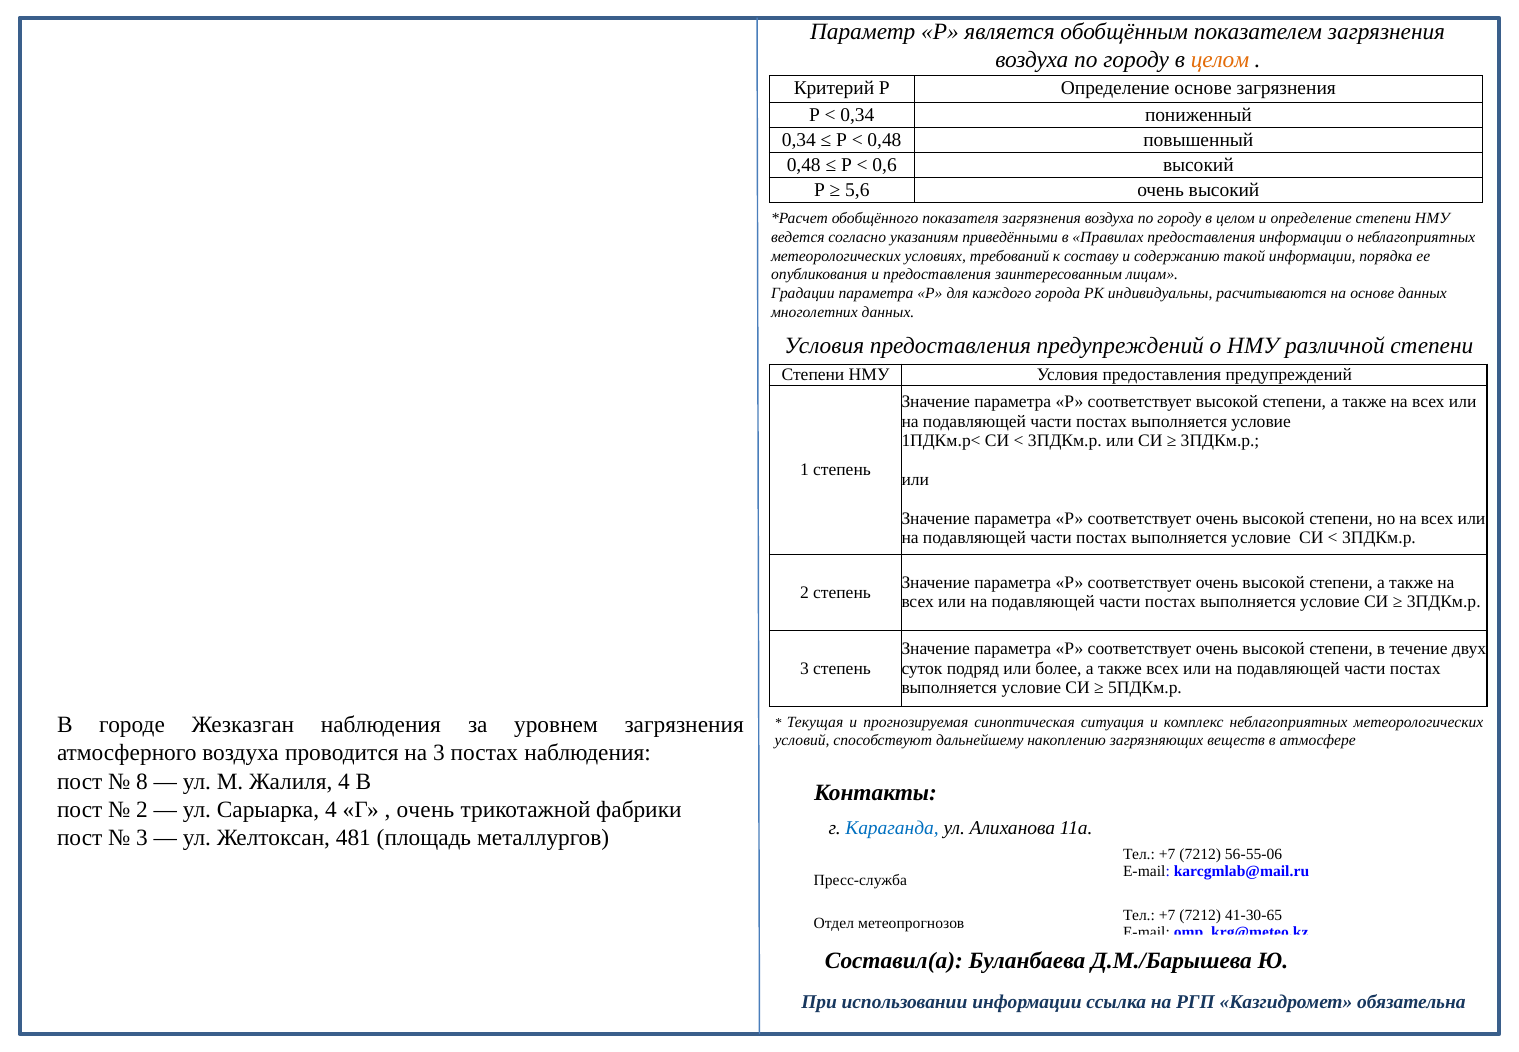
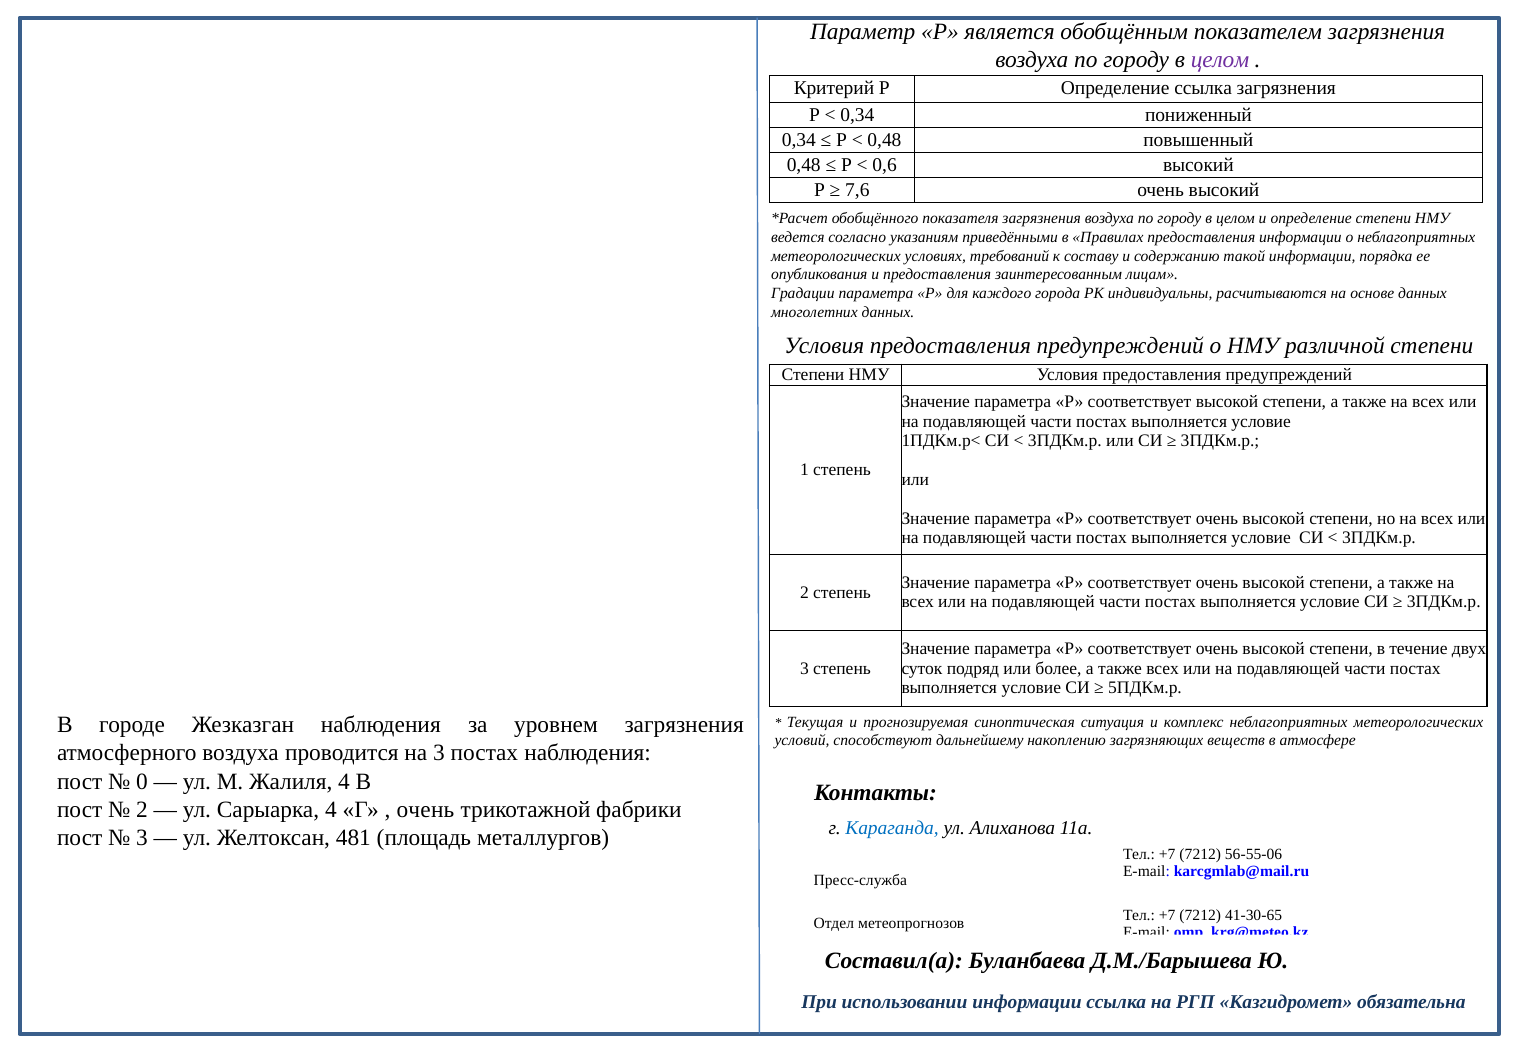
целом at (1220, 60) colour: orange -> purple
Определение основе: основе -> ссылка
5,6: 5,6 -> 7,6
8: 8 -> 0
